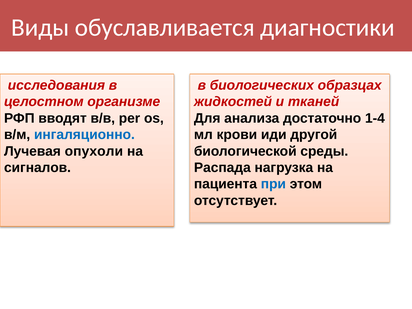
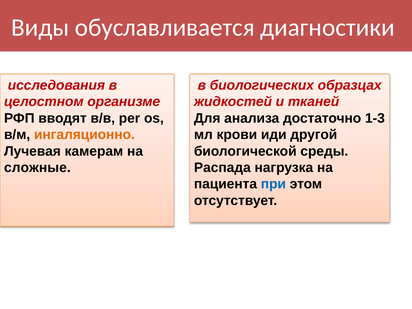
1-4: 1-4 -> 1-3
ингаляционно colour: blue -> orange
опухоли: опухоли -> камерам
сигналов: сигналов -> сложные
